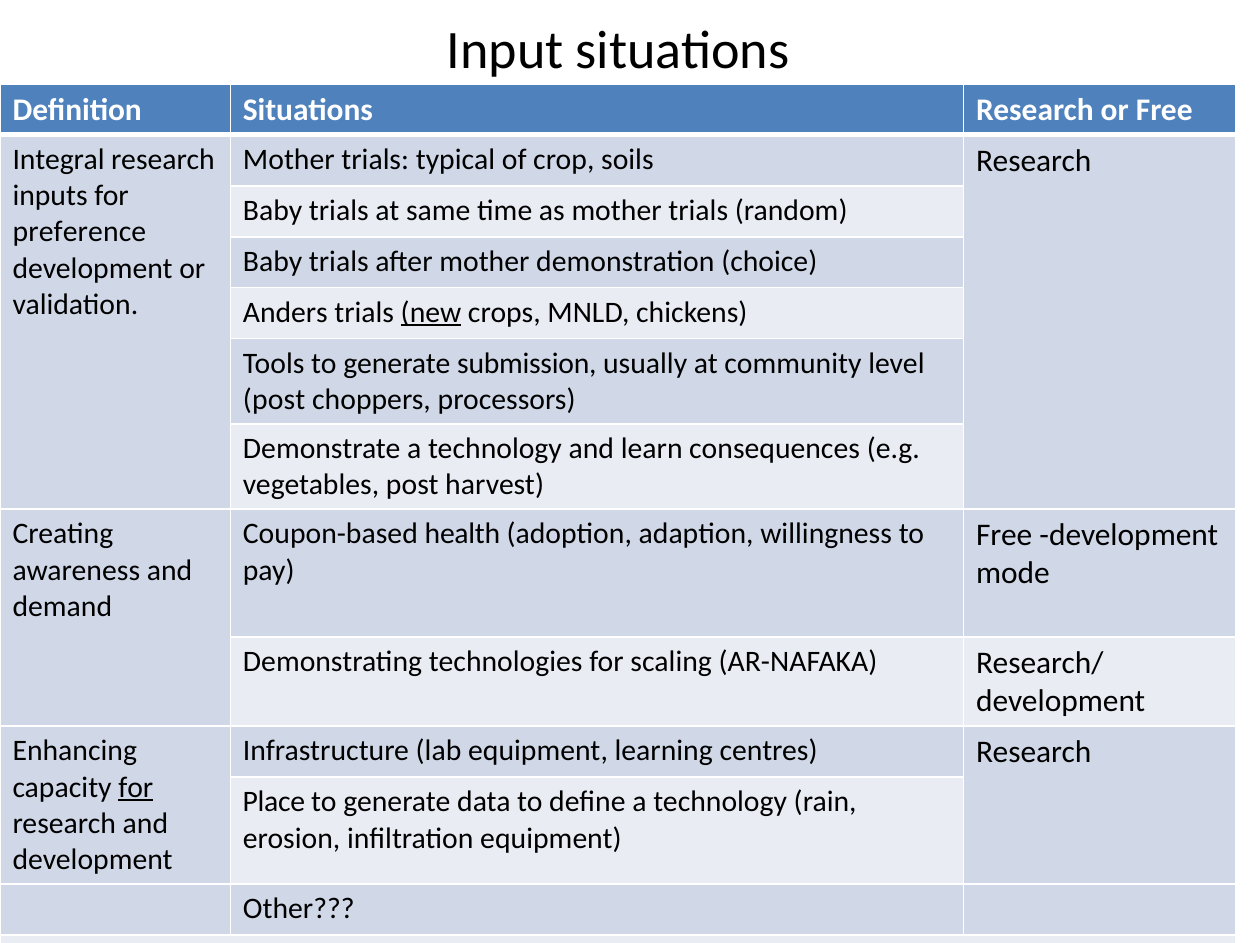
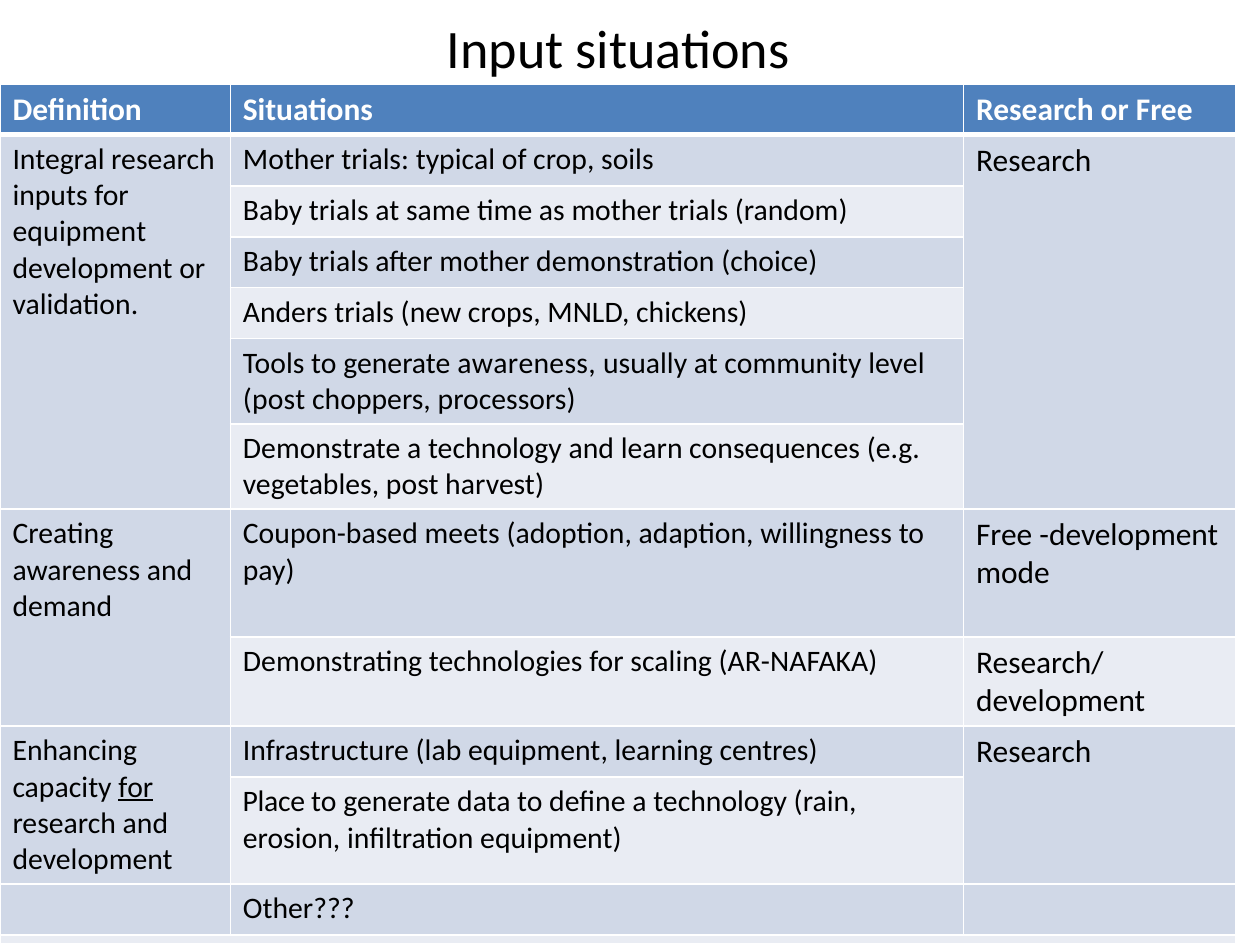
preference at (79, 232): preference -> equipment
new underline: present -> none
generate submission: submission -> awareness
health: health -> meets
